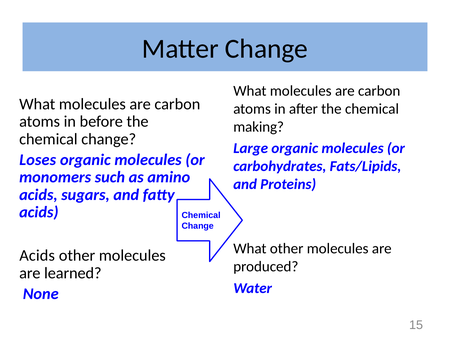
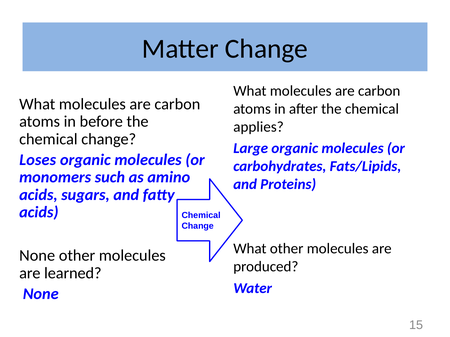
making: making -> applies
Acids at (37, 256): Acids -> None
